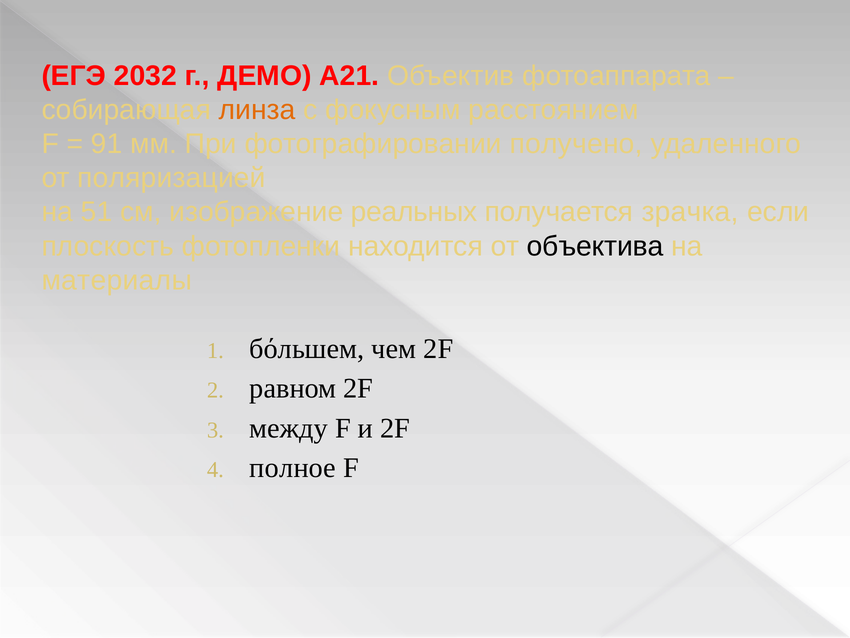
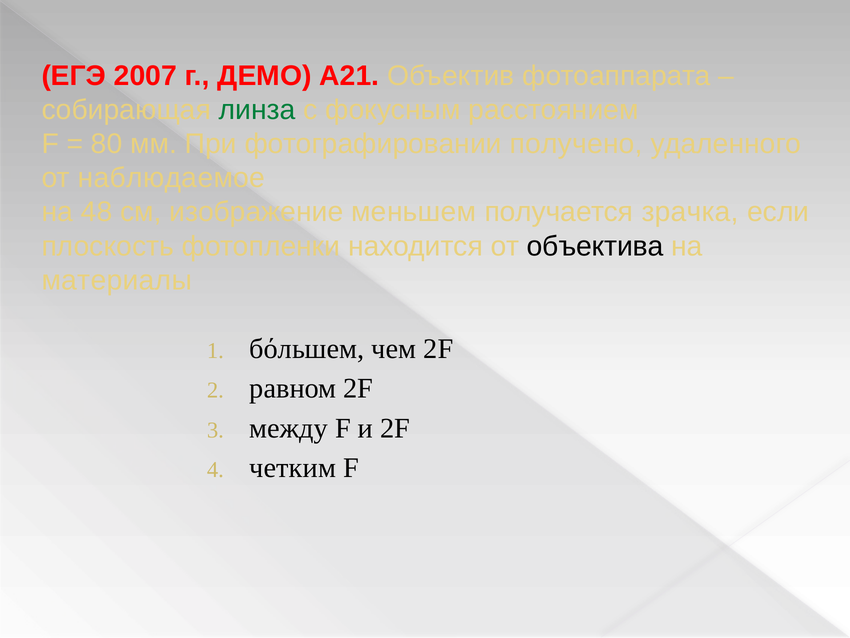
2032: 2032 -> 2007
линза colour: orange -> green
91: 91 -> 80
поляризацией: поляризацией -> наблюдаемое
51: 51 -> 48
реальных: реальных -> меньшем
полное: полное -> четким
